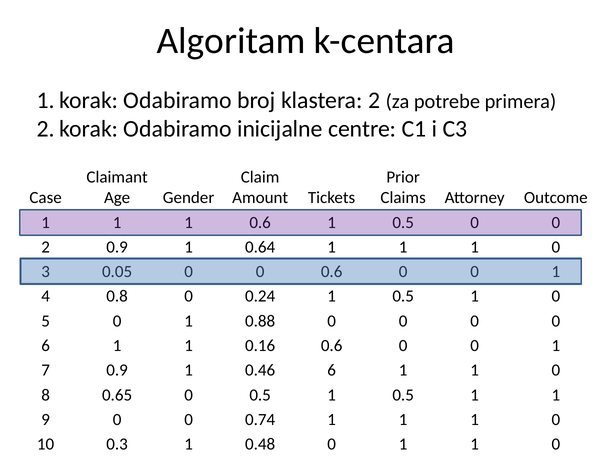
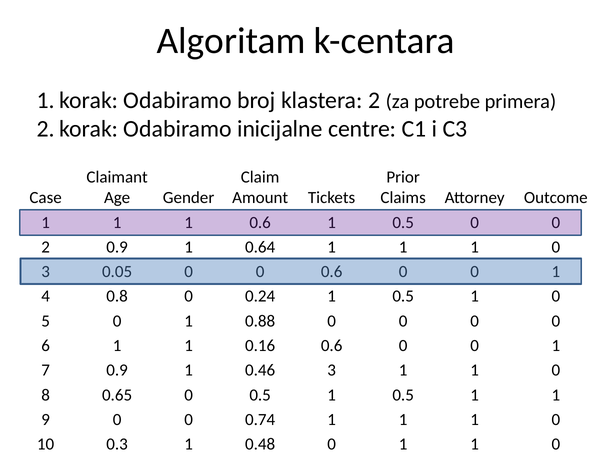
0.46 6: 6 -> 3
